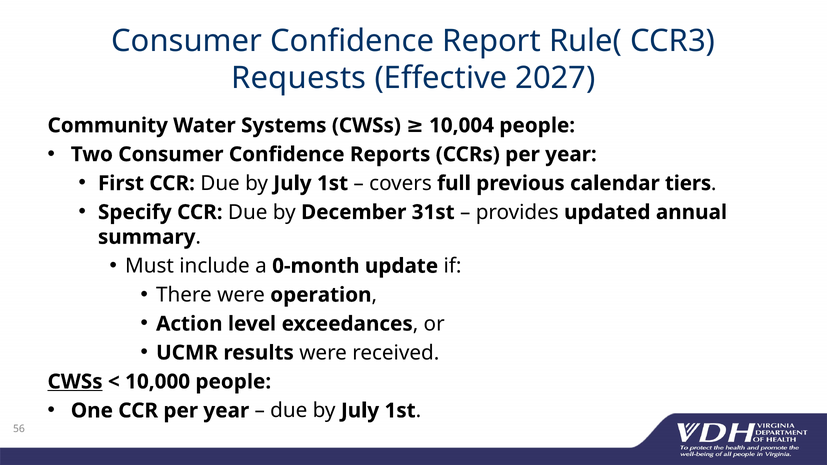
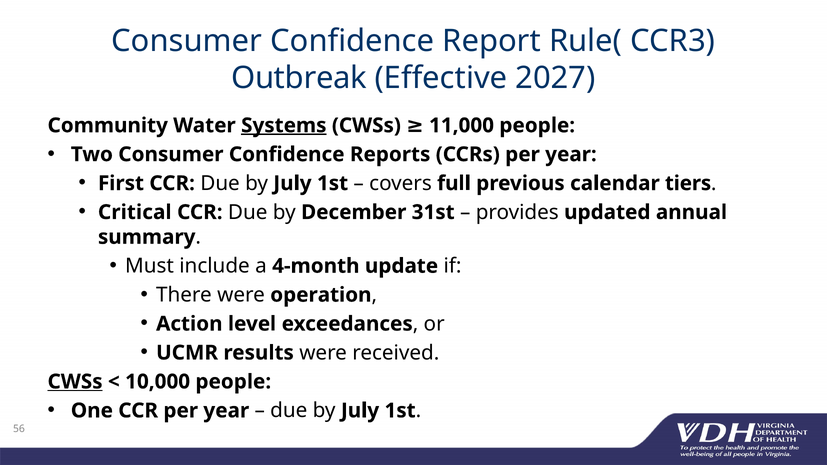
Requests: Requests -> Outbreak
Systems underline: none -> present
10,004: 10,004 -> 11,000
Specify: Specify -> Critical
0-month: 0-month -> 4-month
